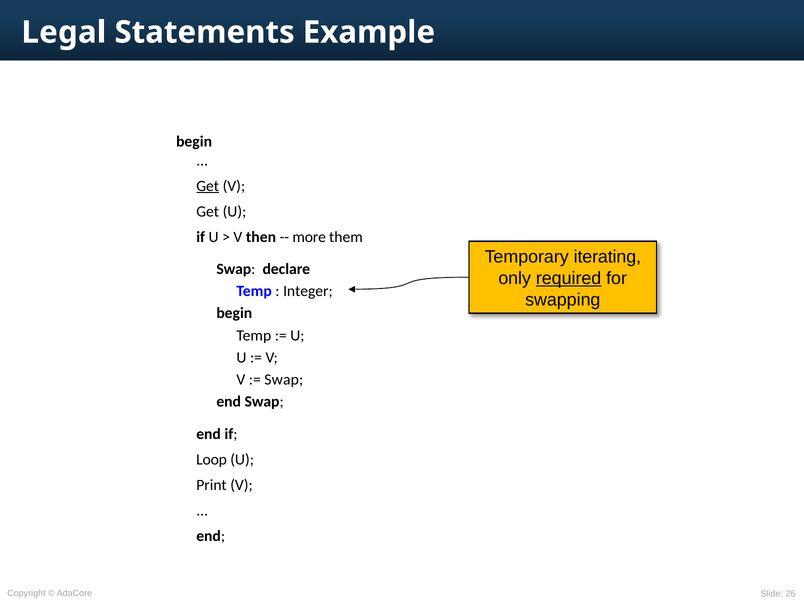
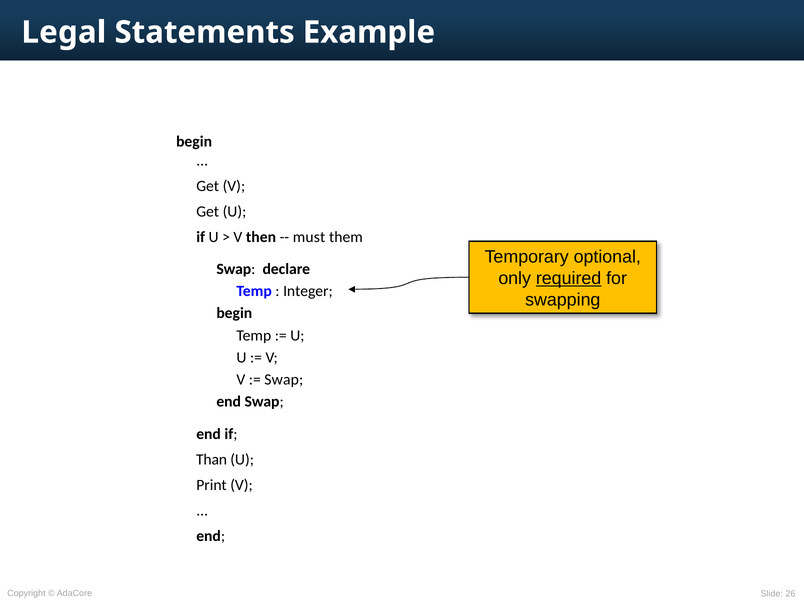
Get at (208, 186) underline: present -> none
more: more -> must
iterating: iterating -> optional
Loop: Loop -> Than
